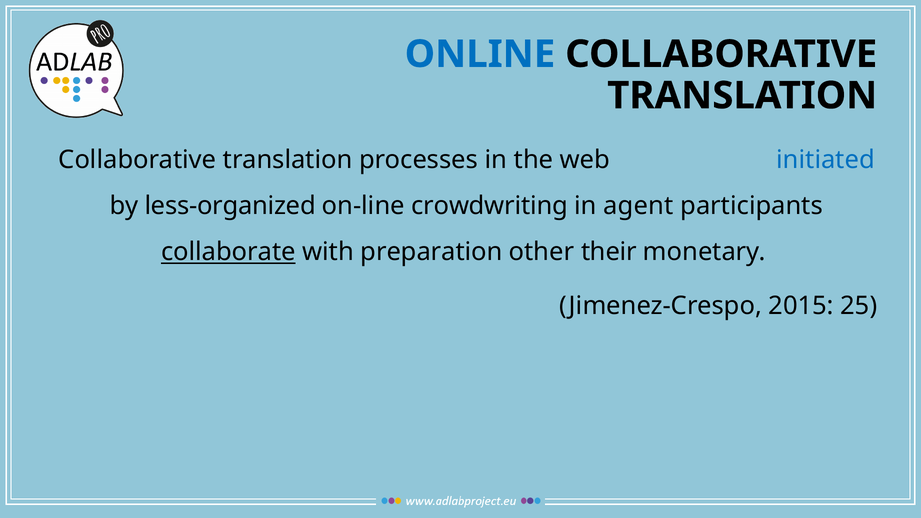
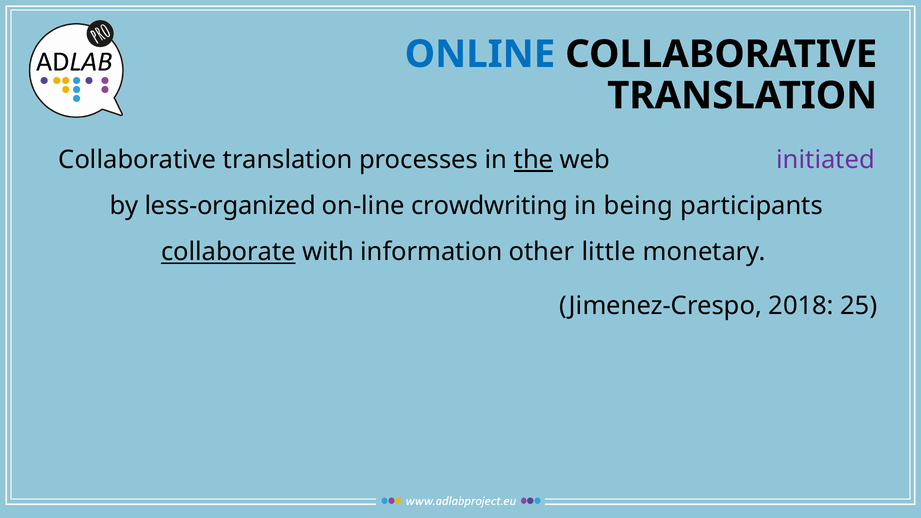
the underline: none -> present
initiated colour: blue -> purple
agent: agent -> being
preparation: preparation -> information
their: their -> little
2015: 2015 -> 2018
